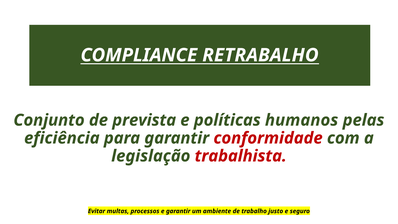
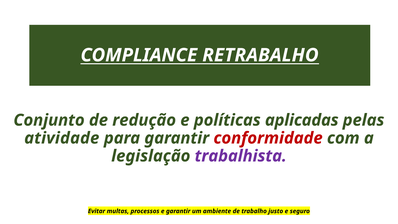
prevista: prevista -> redução
humanos: humanos -> aplicadas
eficiência: eficiência -> atividade
trabalhista colour: red -> purple
